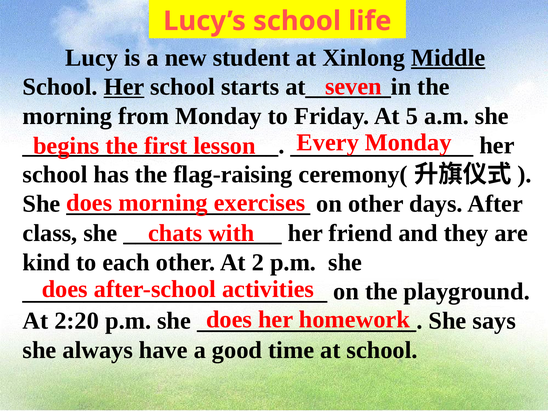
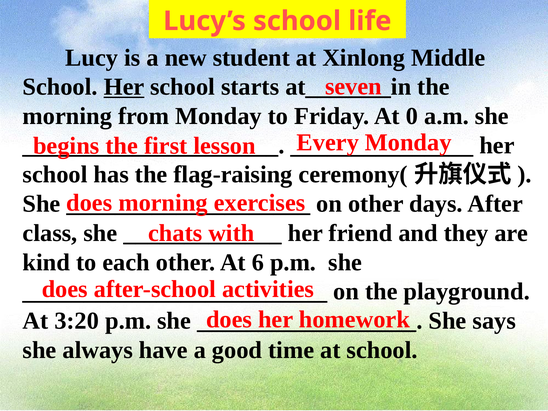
Middle underline: present -> none
5: 5 -> 0
2: 2 -> 6
2:20: 2:20 -> 3:20
